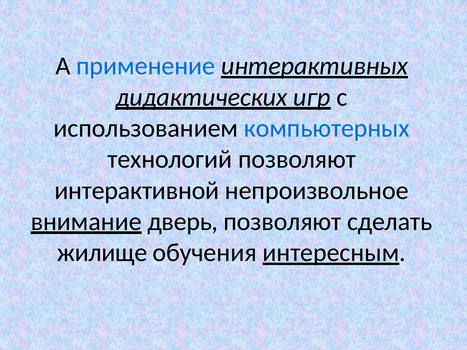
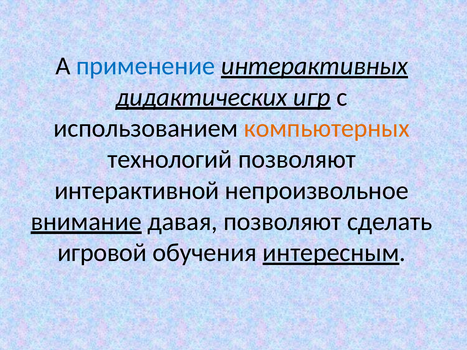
компьютерных colour: blue -> orange
дверь: дверь -> давая
жилище: жилище -> игровой
